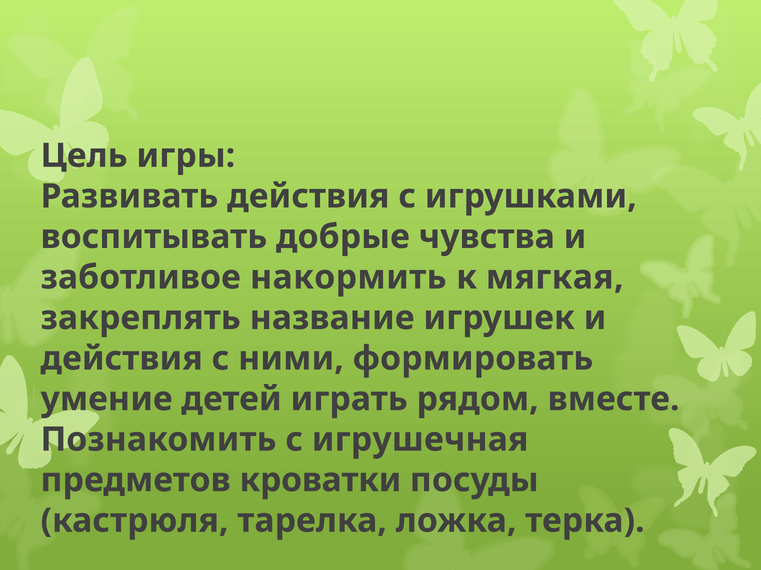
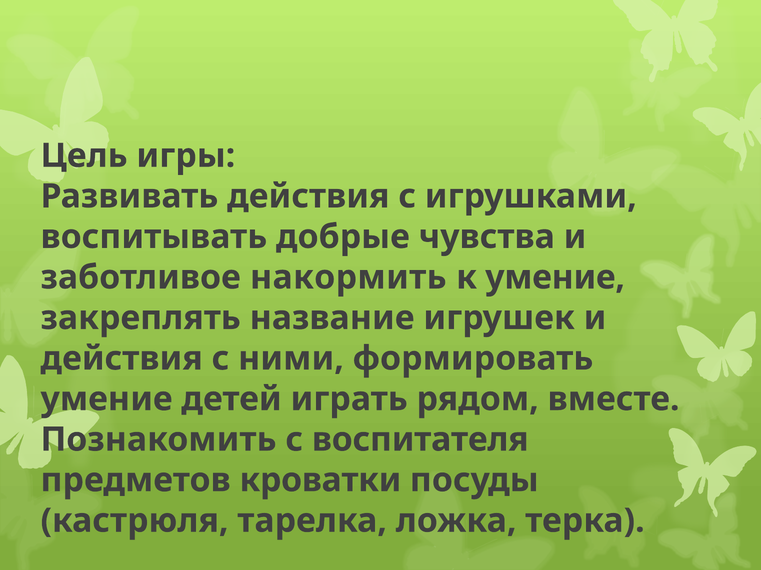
к мягкая: мягкая -> умение
игрушечная: игрушечная -> воспитателя
